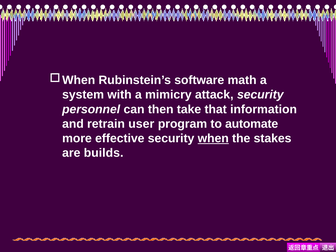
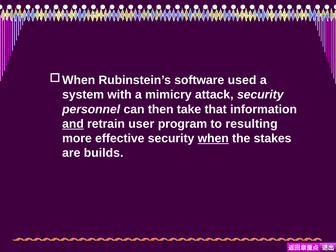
math: math -> used
and underline: none -> present
automate: automate -> resulting
